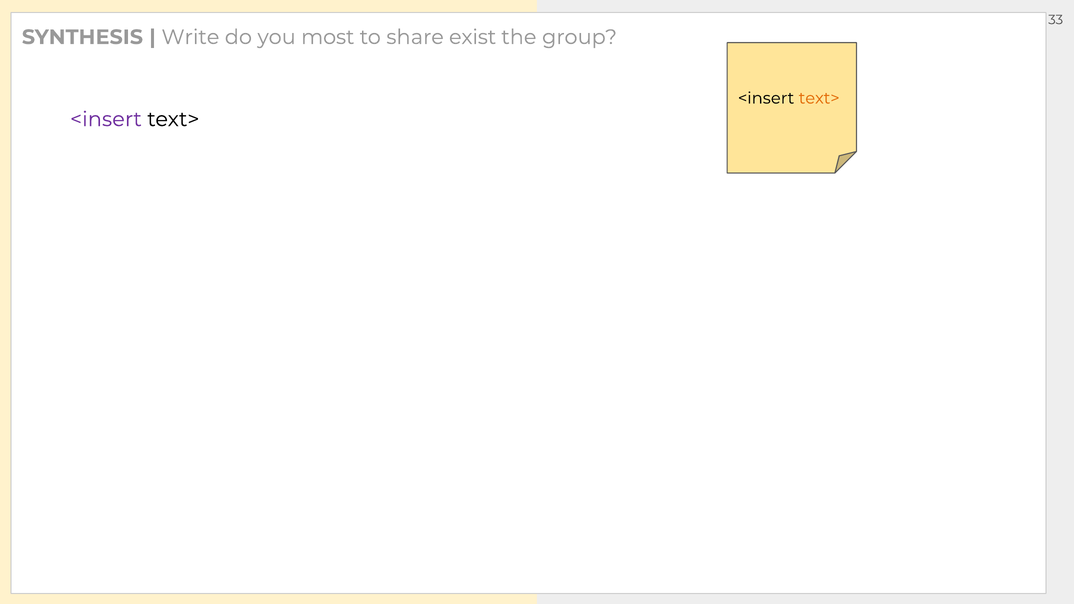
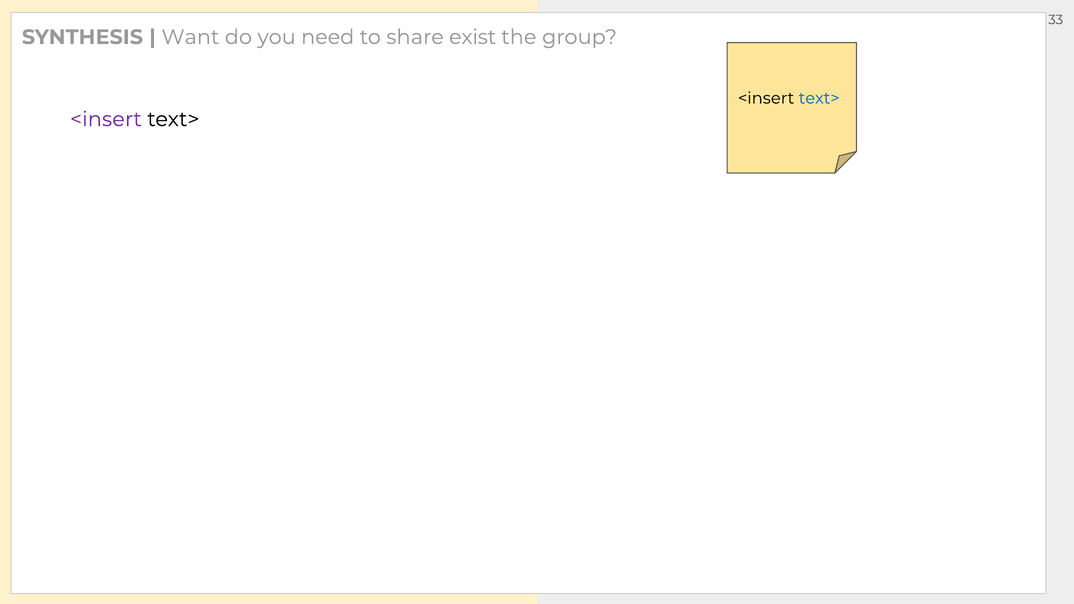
Write: Write -> Want
most: most -> need
text> at (819, 98) colour: orange -> blue
